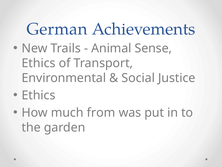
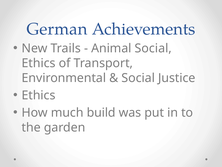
Animal Sense: Sense -> Social
from: from -> build
